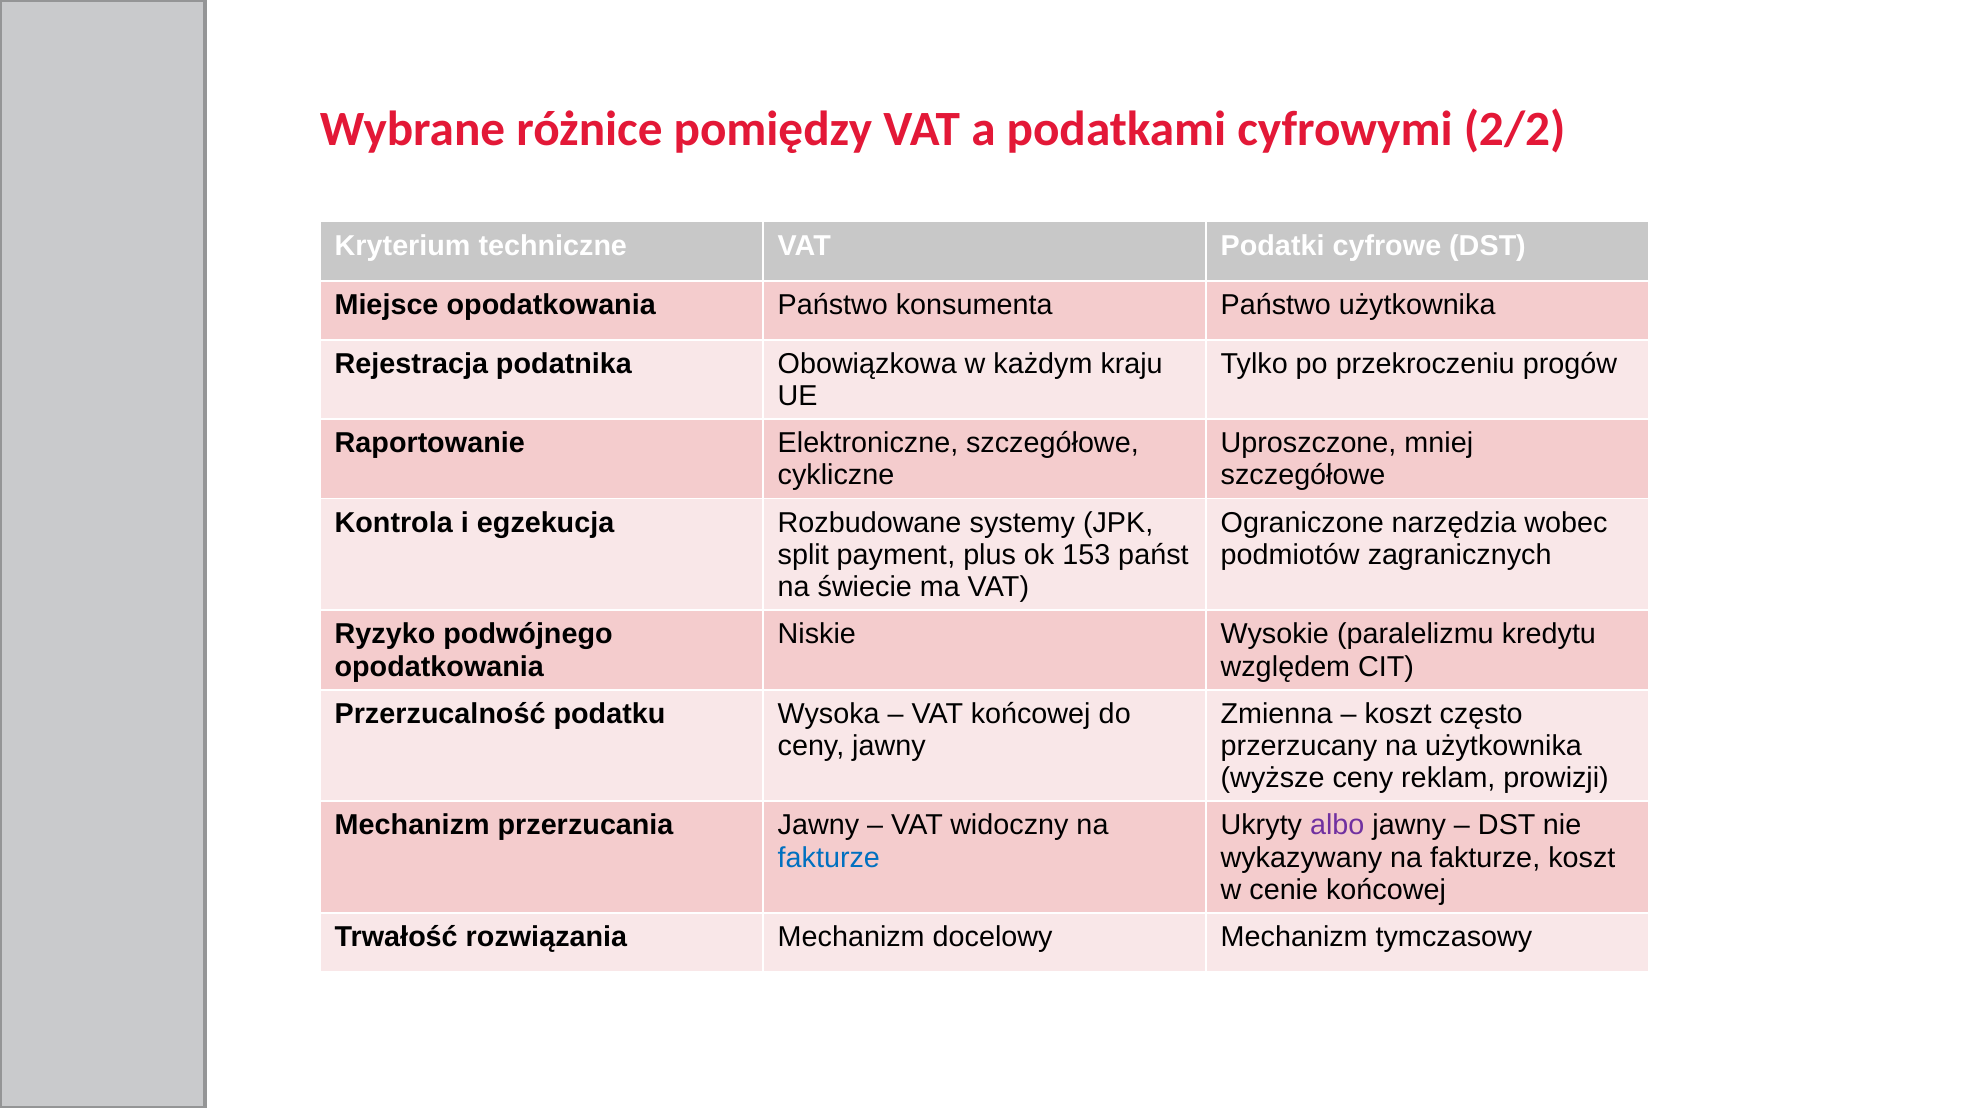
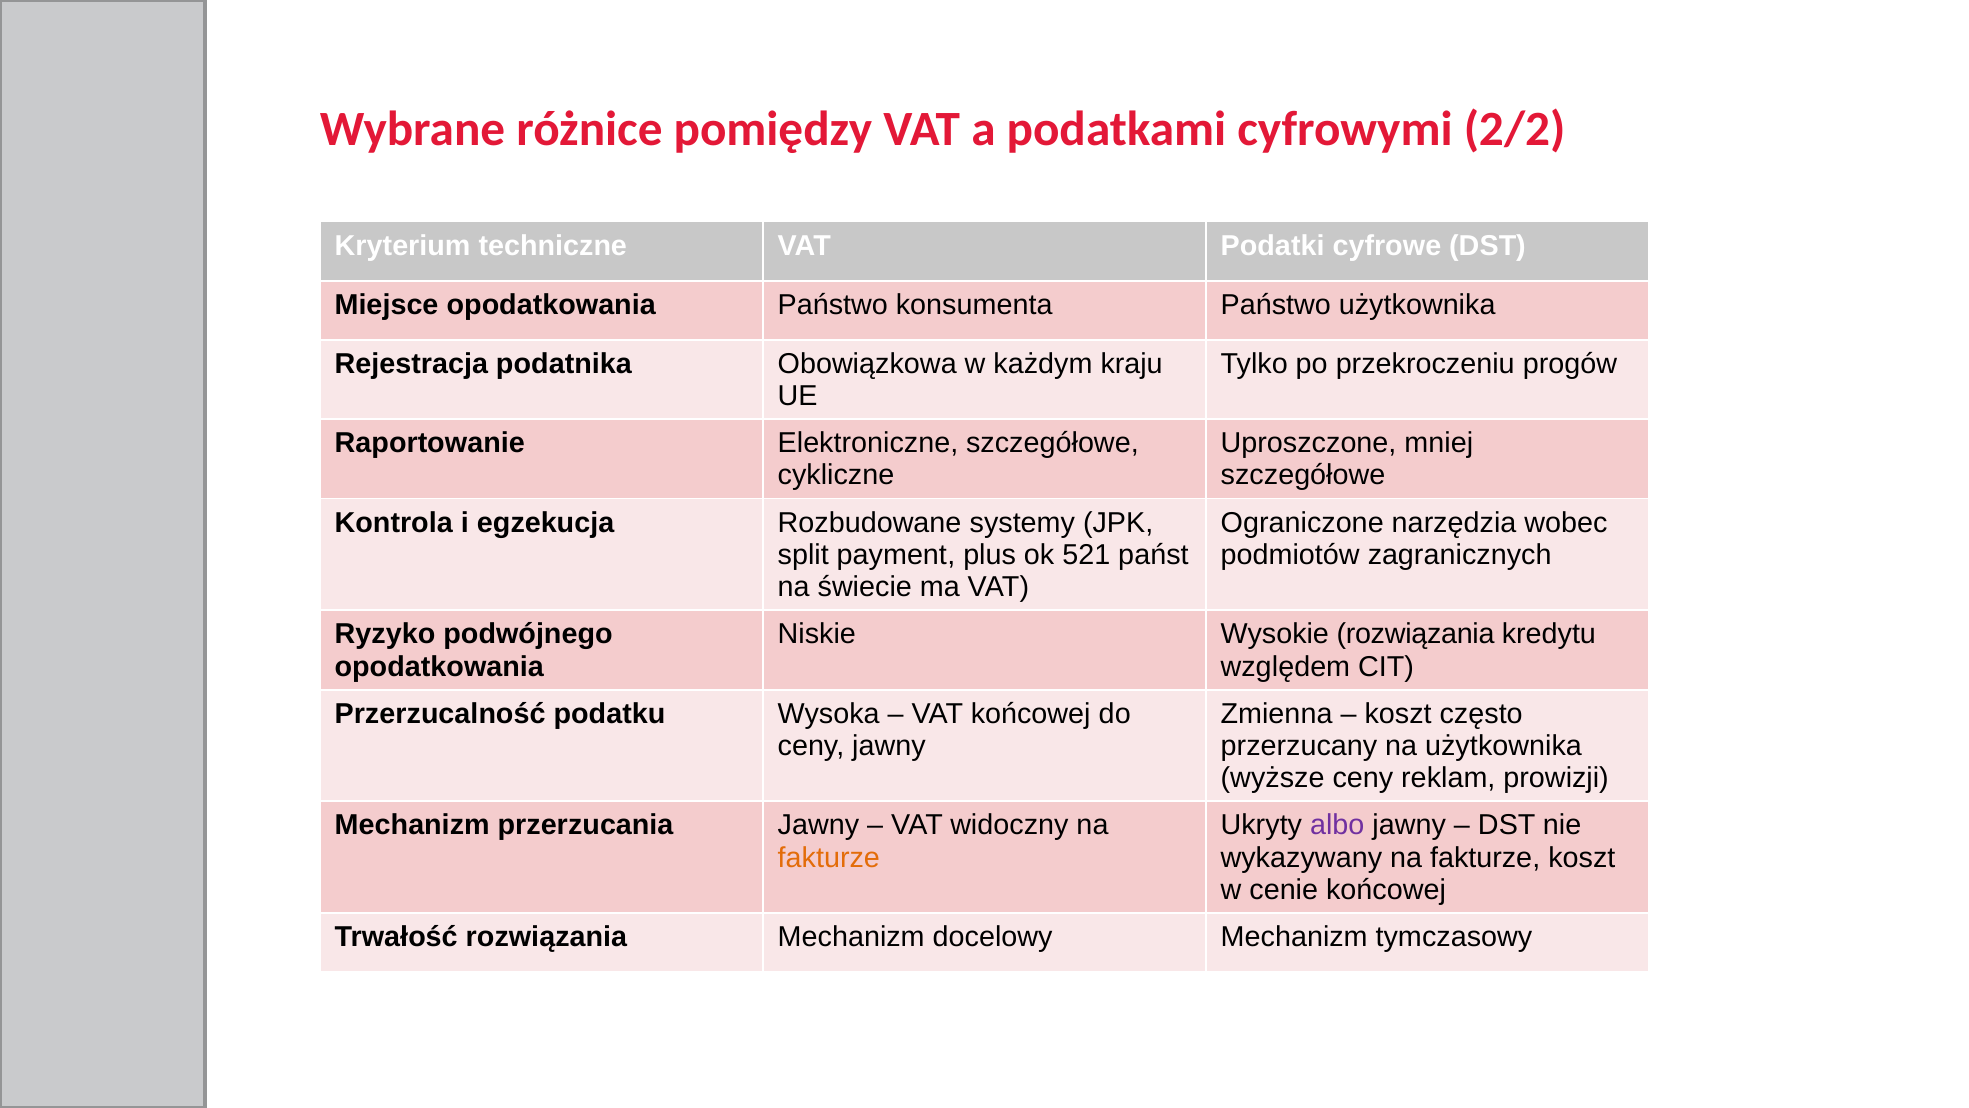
153: 153 -> 521
Wysokie paralelizmu: paralelizmu -> rozwiązania
fakturze at (829, 857) colour: blue -> orange
